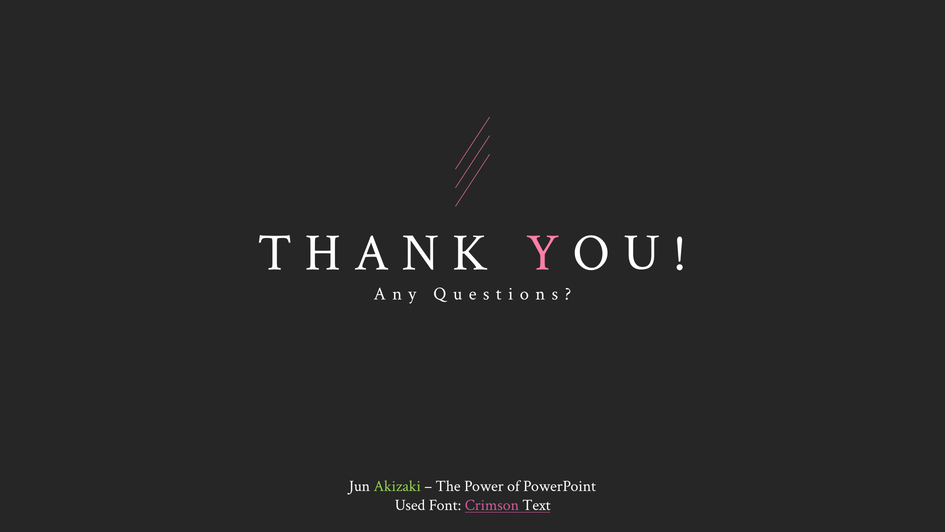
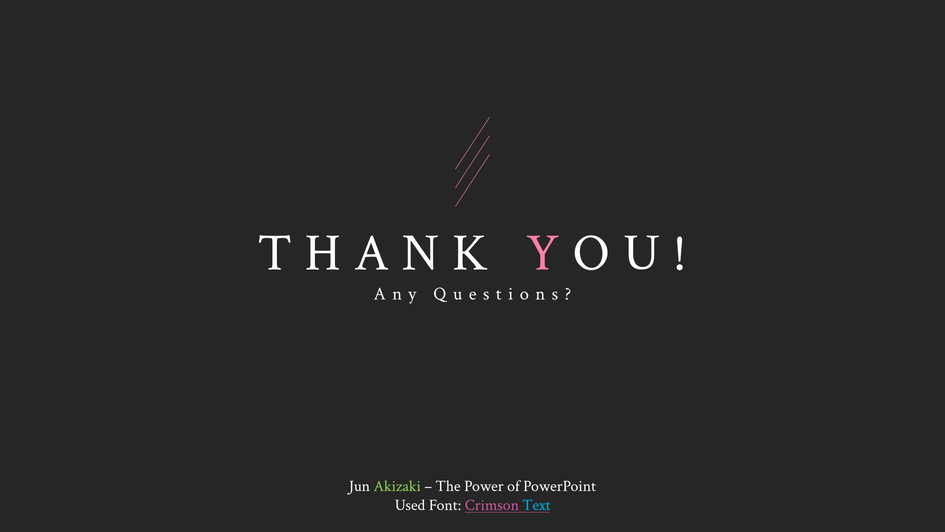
Text colour: white -> light blue
